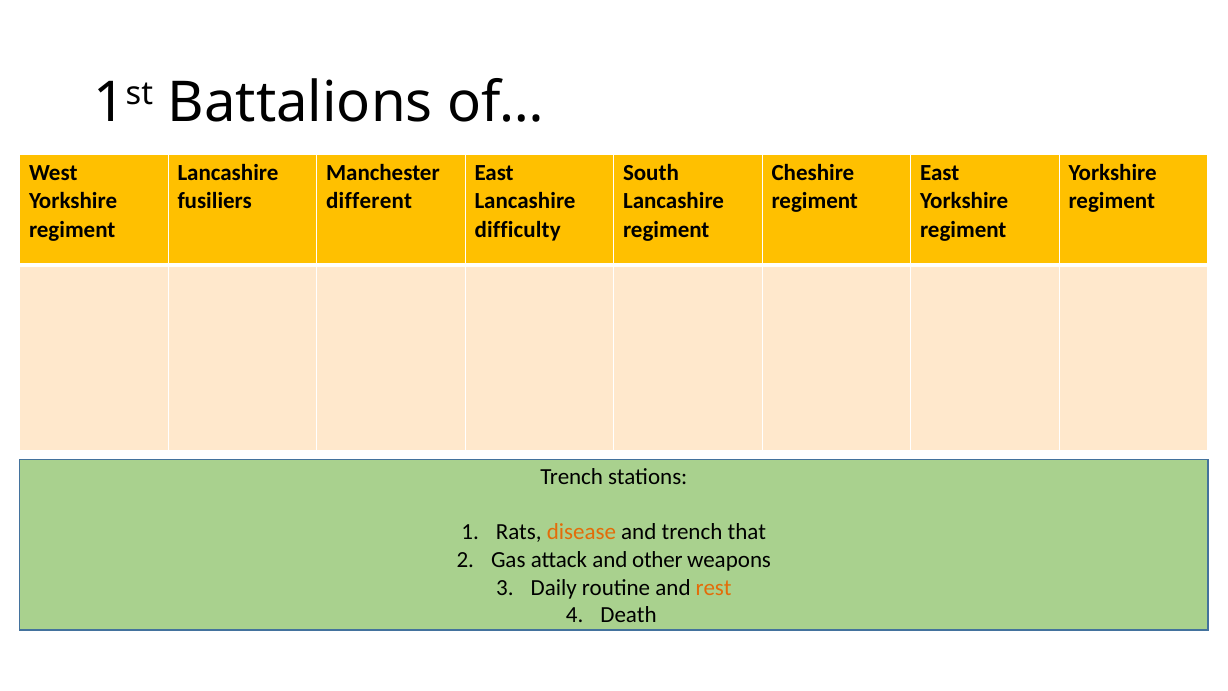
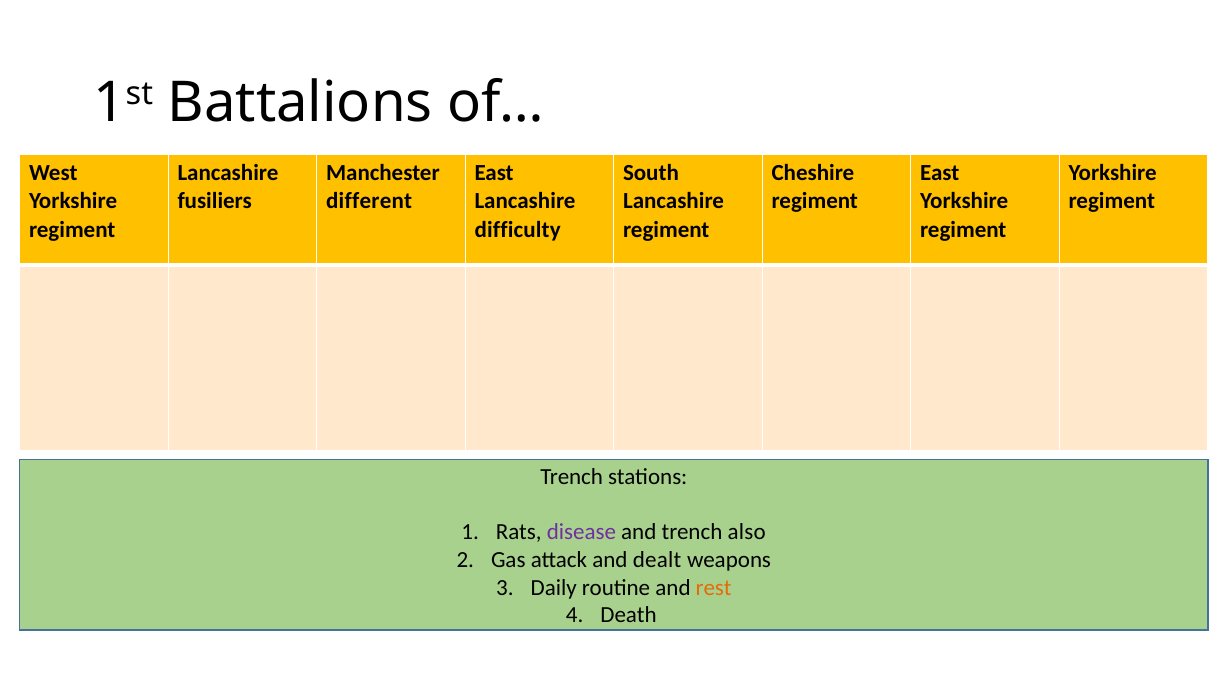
disease colour: orange -> purple
that: that -> also
other: other -> dealt
